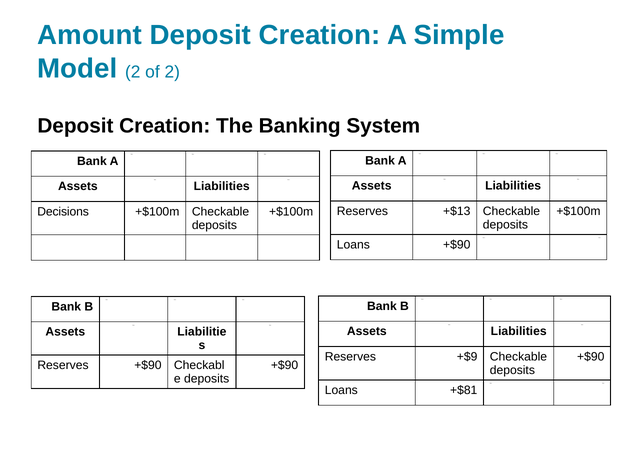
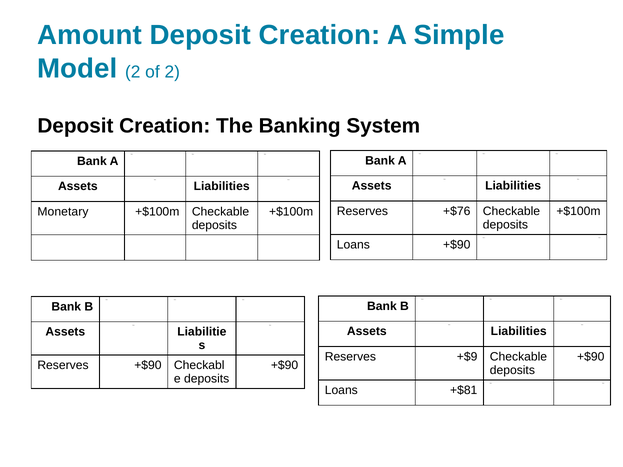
+$13: +$13 -> +$76
Decisions: Decisions -> Monetary
